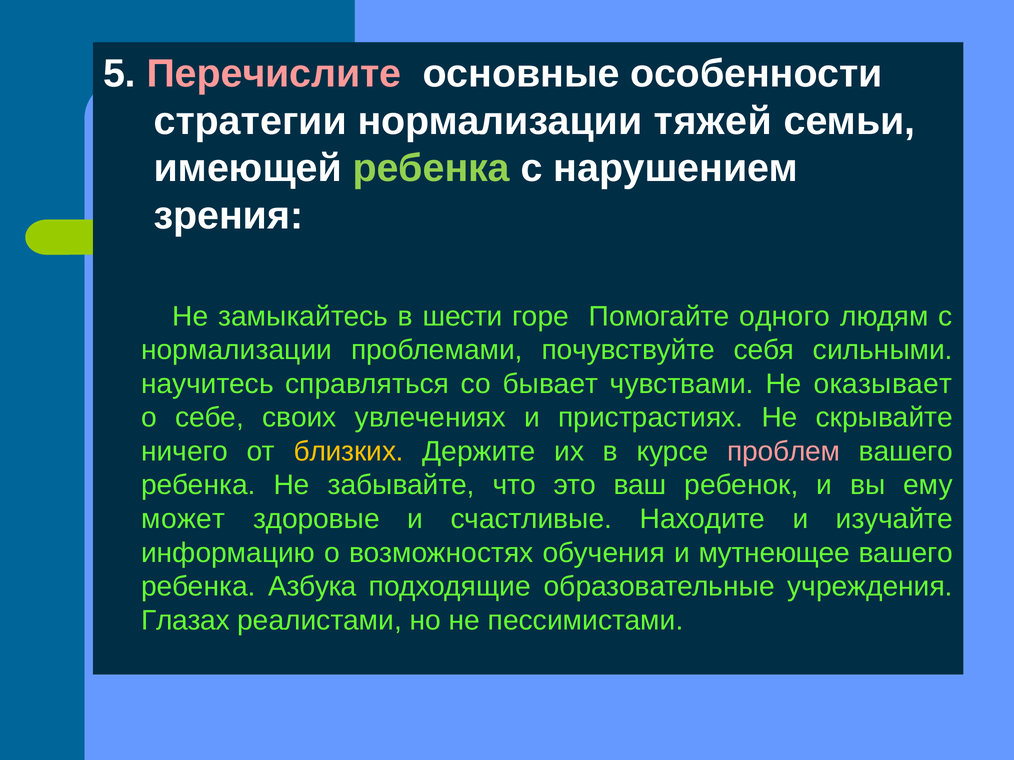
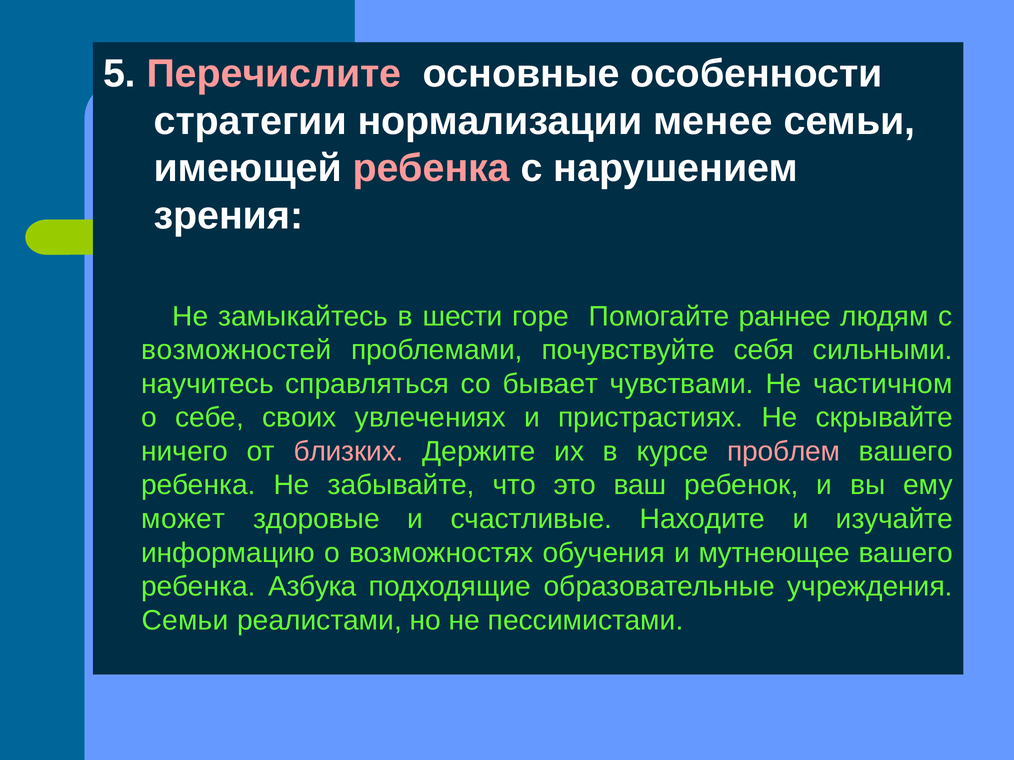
тяжей: тяжей -> менее
ребенка at (431, 168) colour: light green -> pink
одного: одного -> раннее
нормализации at (237, 350): нормализации -> возможностей
оказывает: оказывает -> частичном
близких colour: yellow -> pink
Глазах at (185, 621): Глазах -> Семьи
